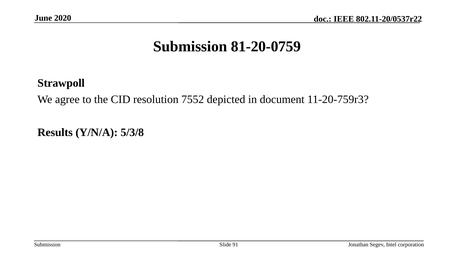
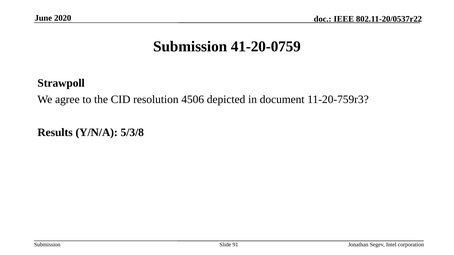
81-20-0759: 81-20-0759 -> 41-20-0759
7552: 7552 -> 4506
